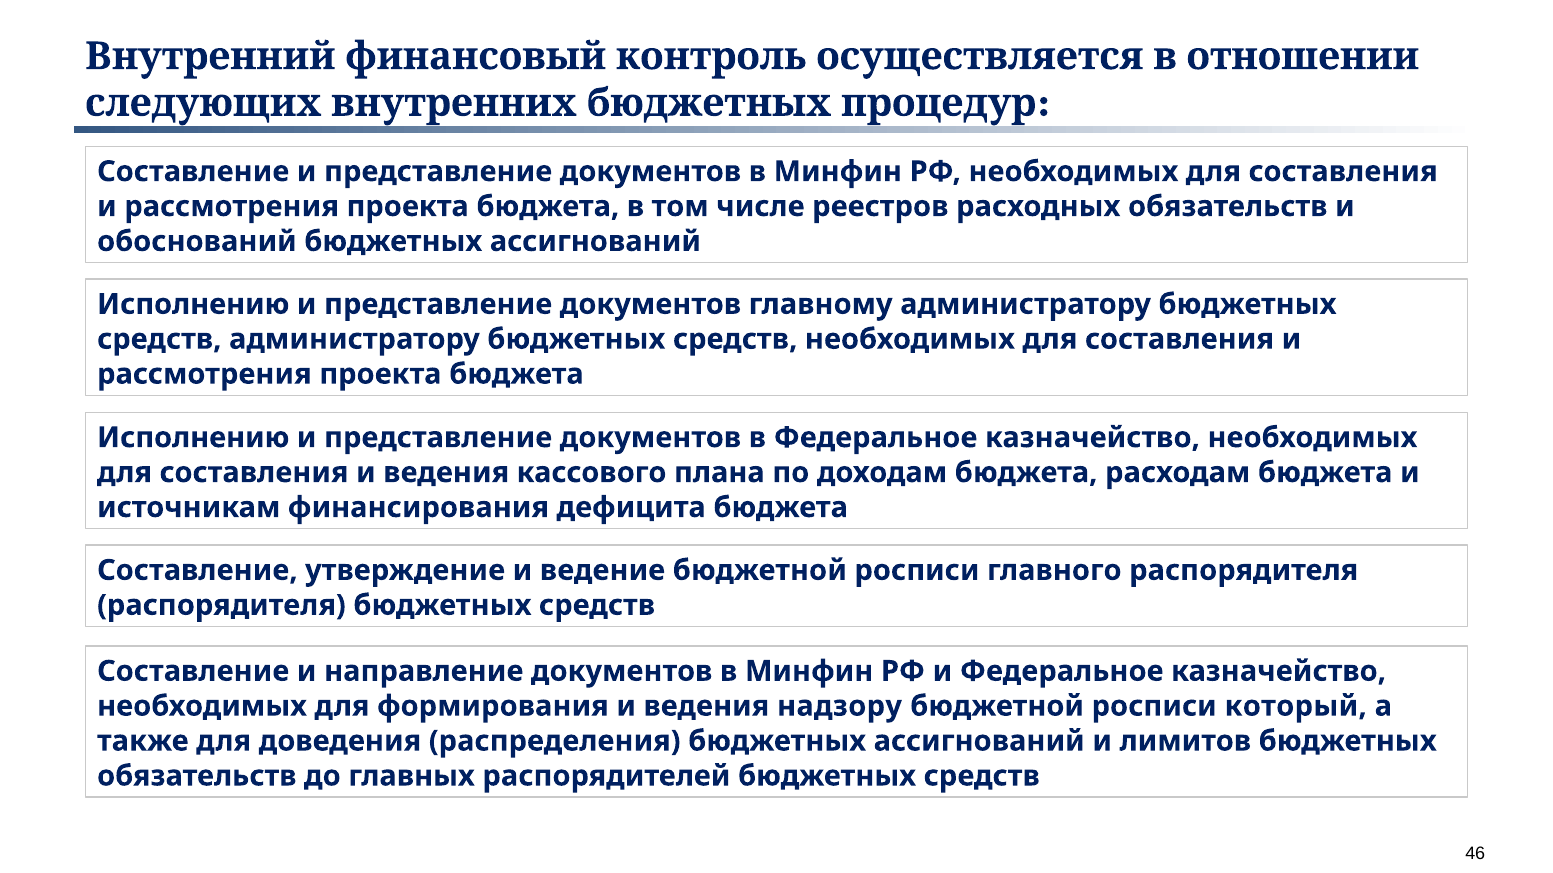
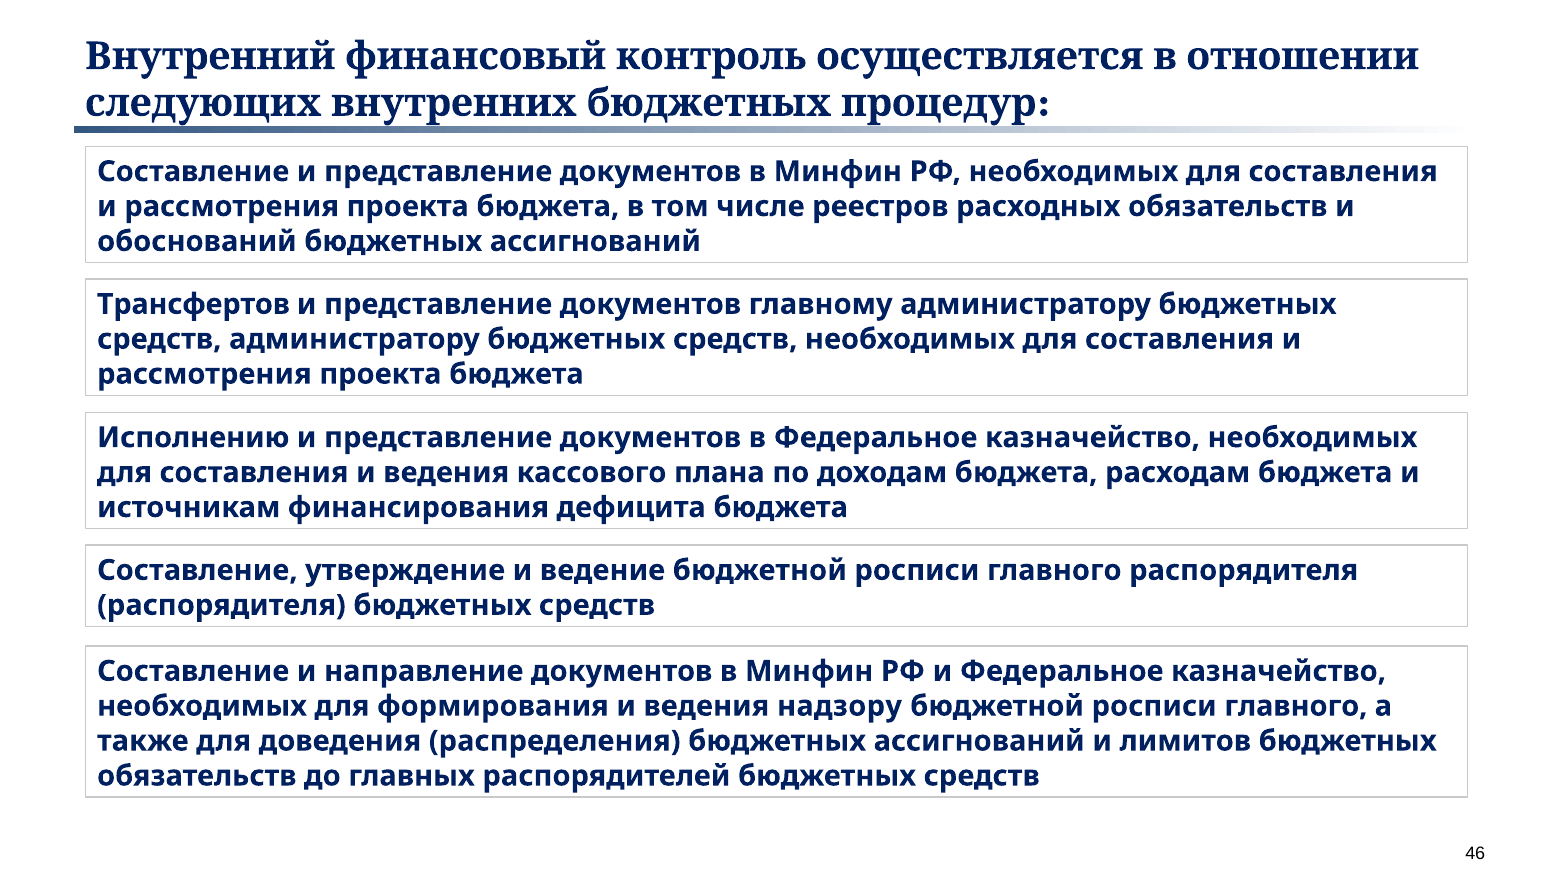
Исполнению at (193, 304): Исполнению -> Трансфертов
который at (1296, 707): который -> главного
